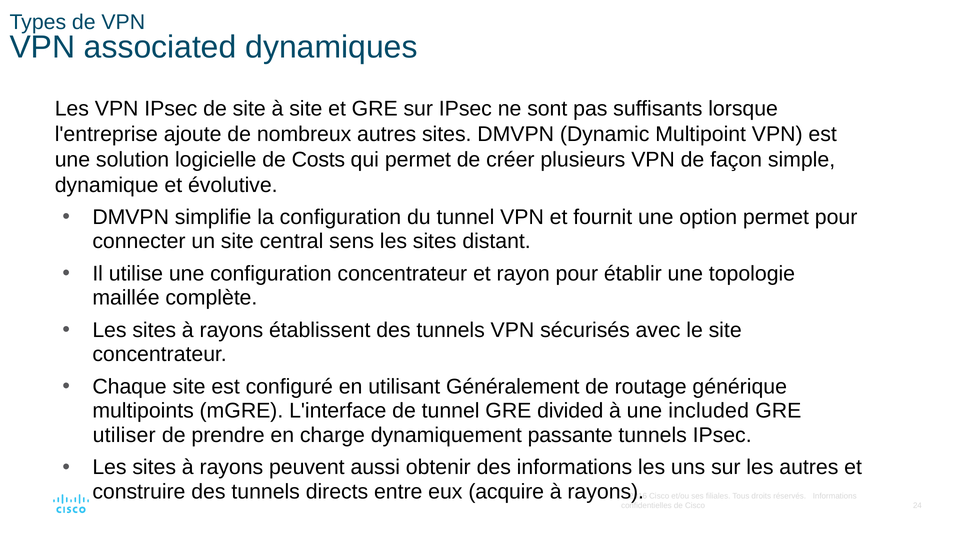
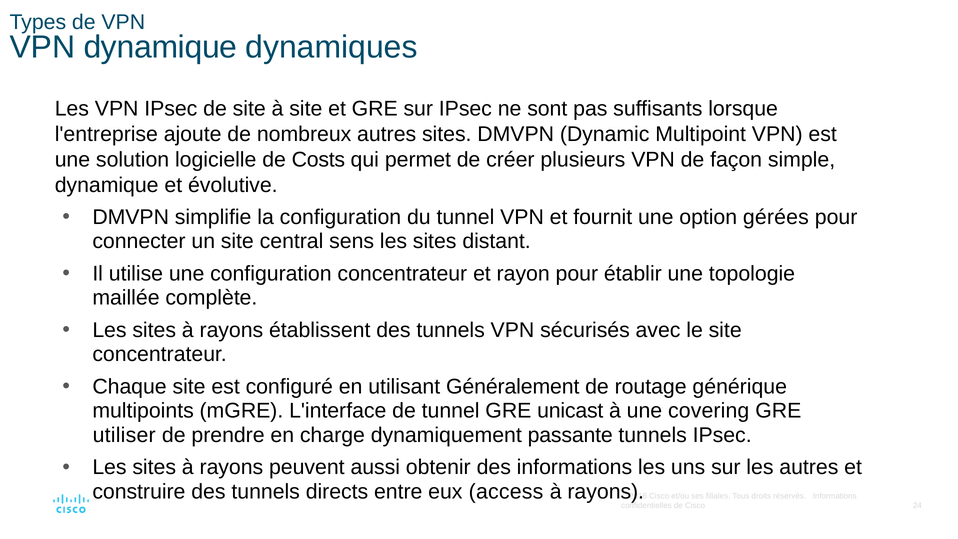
VPN associated: associated -> dynamique
option permet: permet -> gérées
divided: divided -> unicast
included: included -> covering
acquire: acquire -> access
